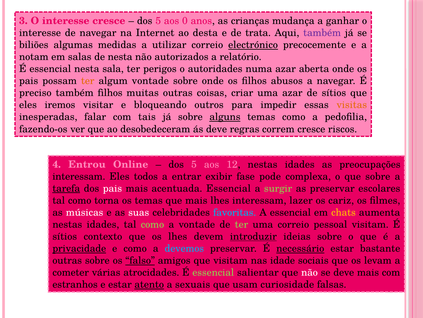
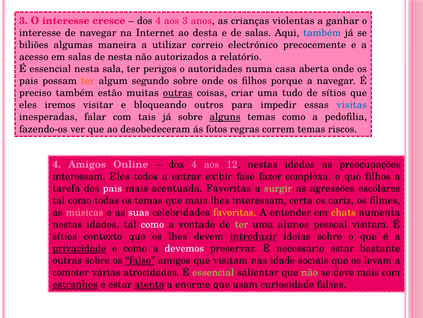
5 at (158, 21): 5 -> 4
aos 0: 0 -> 3
mudança: mudança -> violentas
de trata: trata -> salas
também at (322, 33) colour: purple -> blue
medidas: medidas -> maneira
electrónico underline: present -> none
notam: notam -> acesso
numa azar: azar -> casa
algum vontade: vontade -> segundo
abusos: abusos -> porque
também filhos: filhos -> estão
outras at (178, 93) underline: none -> present
uma azar: azar -> tudo
visitas colour: orange -> blue
ás deve: deve -> fotos
correm cresce: cresce -> temas
4 Entrou: Entrou -> Amigos
5 at (194, 164): 5 -> 4
pode: pode -> fazer
que sobre: sobre -> filhos
tarefa underline: present -> none
acentuada Essencial: Essencial -> Favoritas
as preservar: preservar -> agressões
torna: torna -> todas
lazer: lazer -> certa
músicas colour: white -> pink
favoritas at (235, 212) colour: light blue -> yellow
A essencial: essencial -> entender
como at (152, 224) colour: light green -> white
uma correio: correio -> alunos
devemos colour: light blue -> white
necessário underline: present -> none
não at (309, 272) colour: white -> light green
estranhos underline: none -> present
sexuais: sexuais -> enorme
